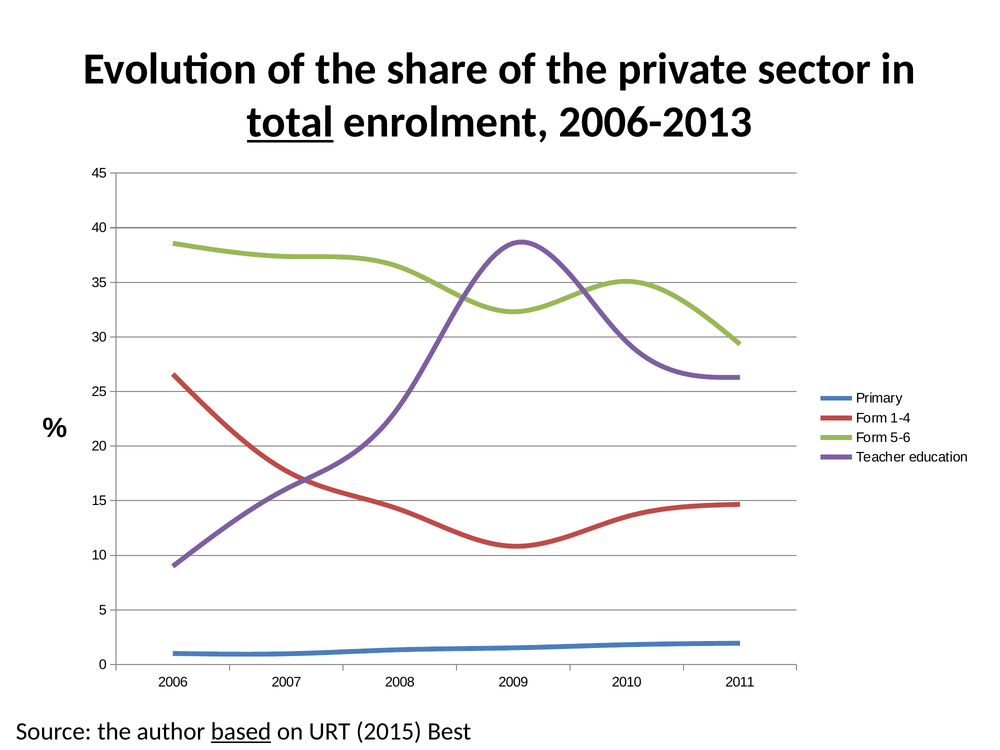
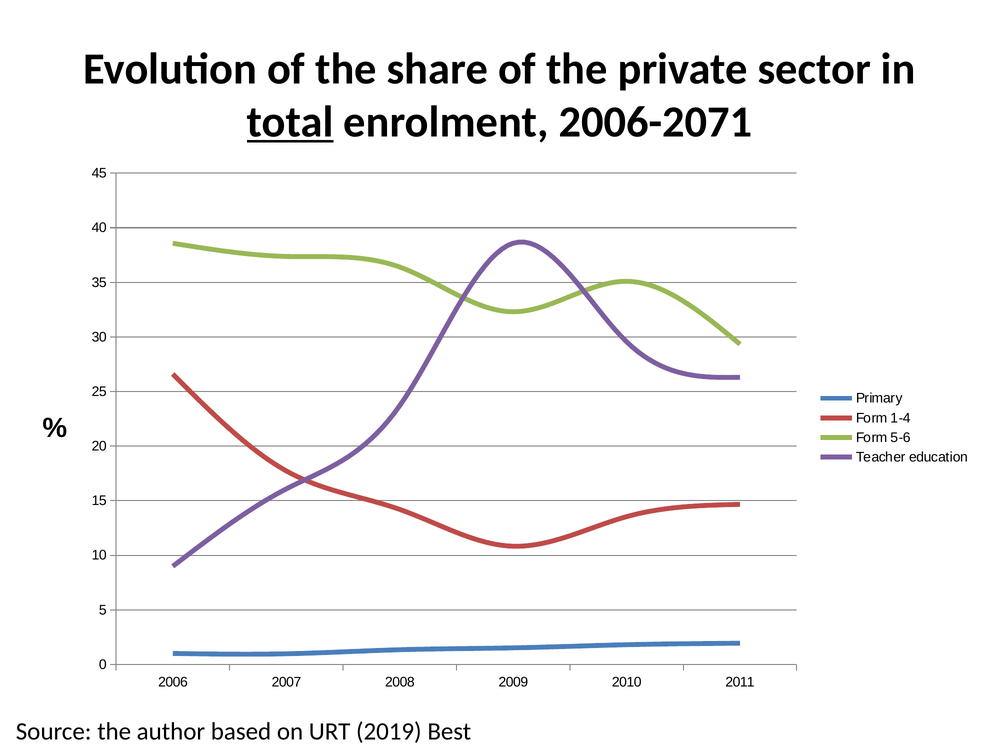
2006-2013: 2006-2013 -> 2006-2071
based underline: present -> none
2015: 2015 -> 2019
